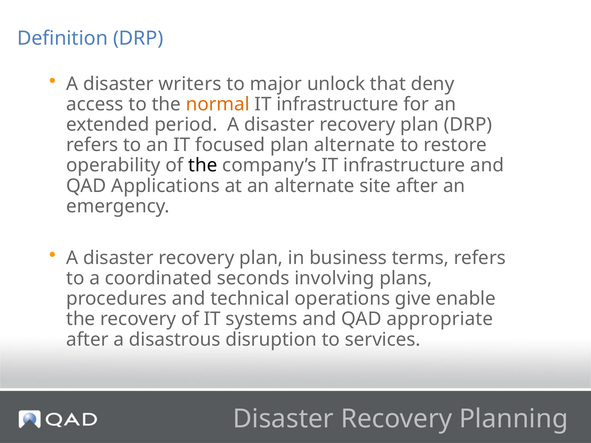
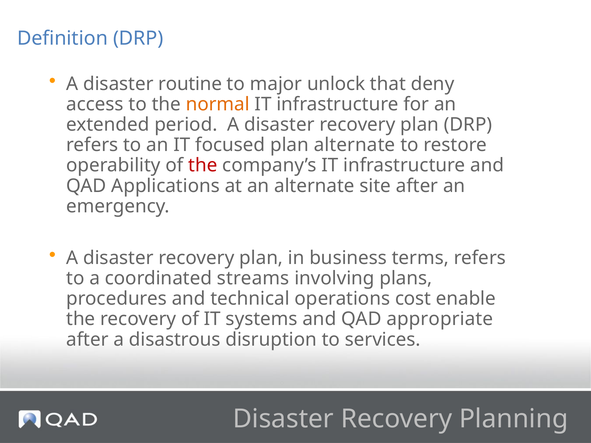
writers: writers -> routine
the at (203, 166) colour: black -> red
seconds: seconds -> streams
give: give -> cost
